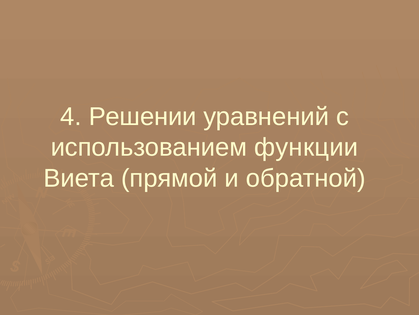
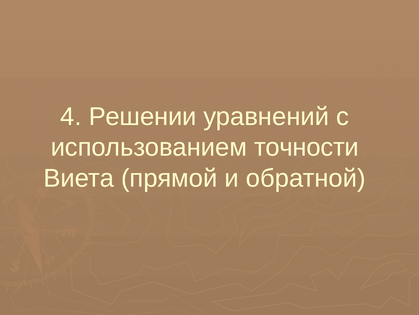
функции: функции -> точности
